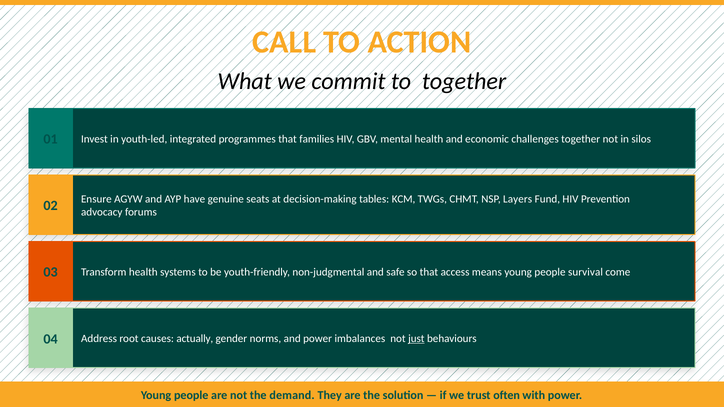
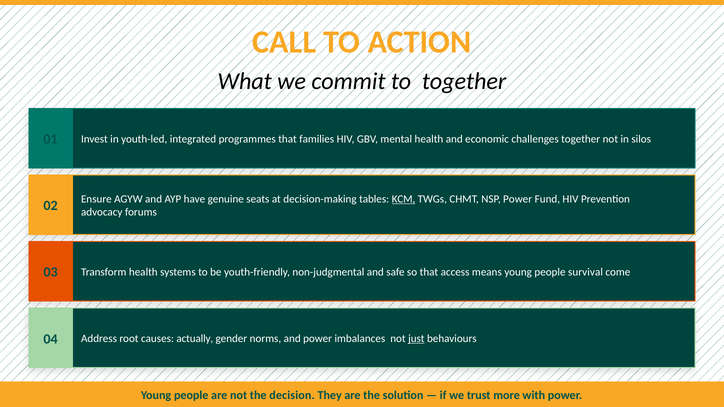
KCM underline: none -> present
NSP Layers: Layers -> Power
demand: demand -> decision
often: often -> more
